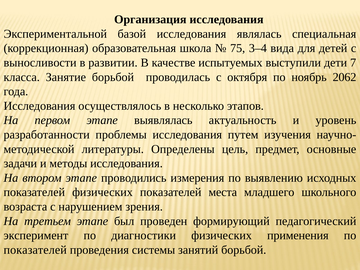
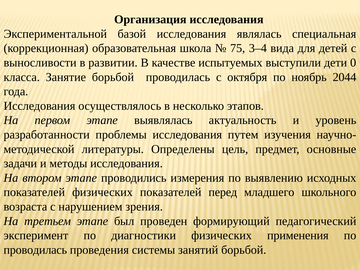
7: 7 -> 0
2062: 2062 -> 2044
места: места -> перед
показателей at (35, 250): показателей -> проводилась
